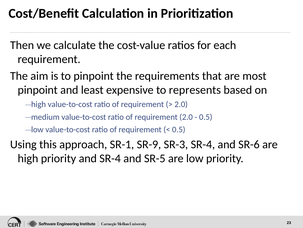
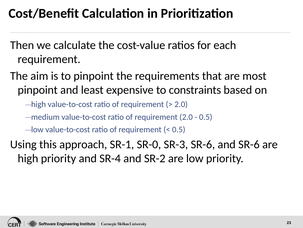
represents: represents -> constraints
SR-9: SR-9 -> SR-0
SR-3 SR-4: SR-4 -> SR-6
SR-5: SR-5 -> SR-2
